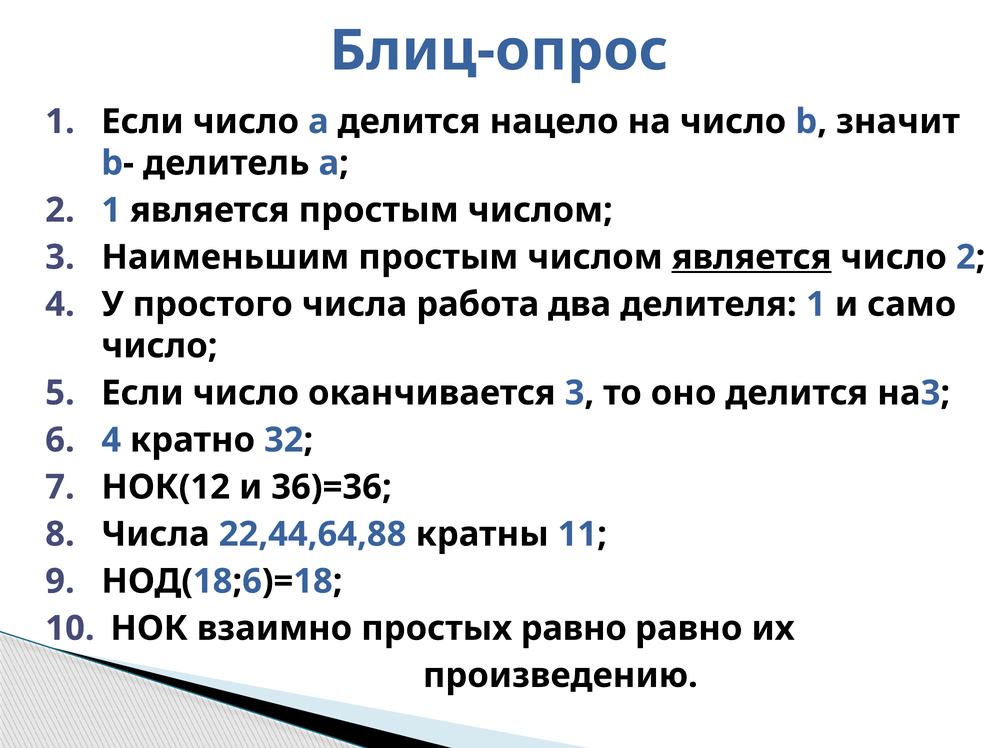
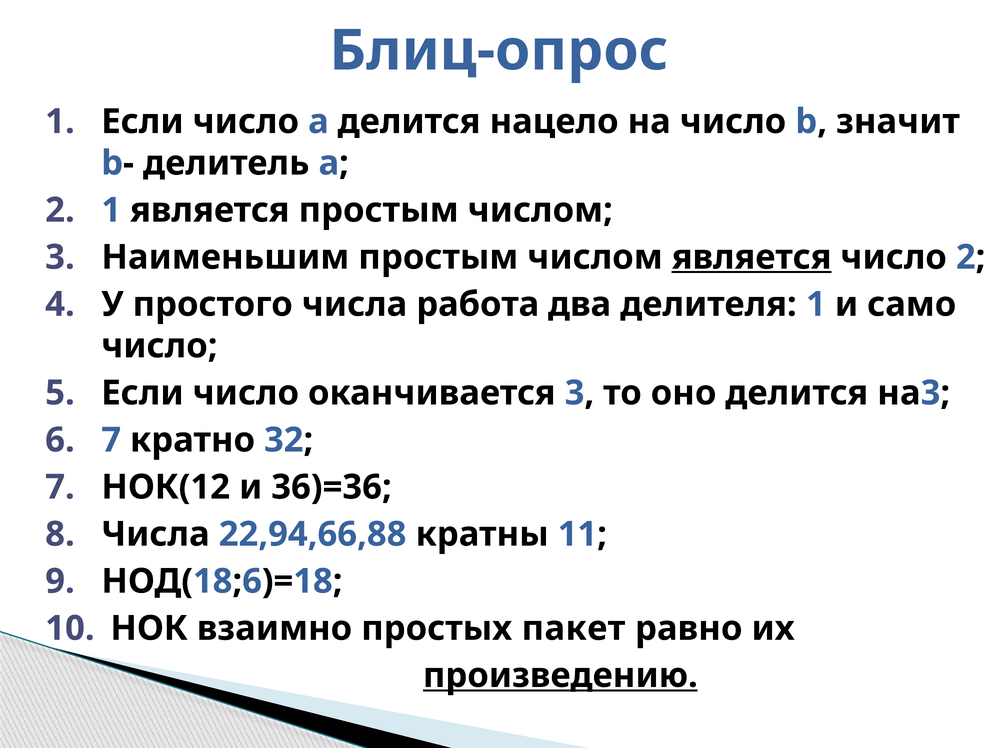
4 at (111, 440): 4 -> 7
22,44,64,88: 22,44,64,88 -> 22,94,66,88
простых равно: равно -> пакет
произведению underline: none -> present
